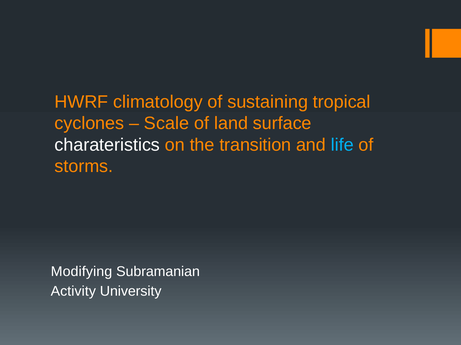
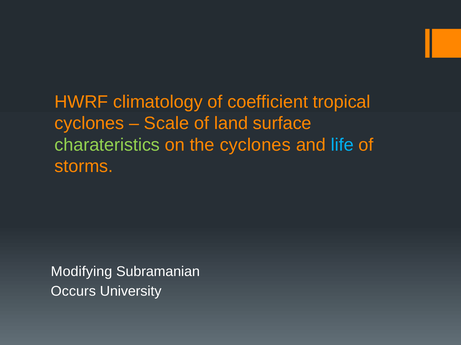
sustaining: sustaining -> coefficient
charateristics colour: white -> light green
the transition: transition -> cyclones
Activity: Activity -> Occurs
